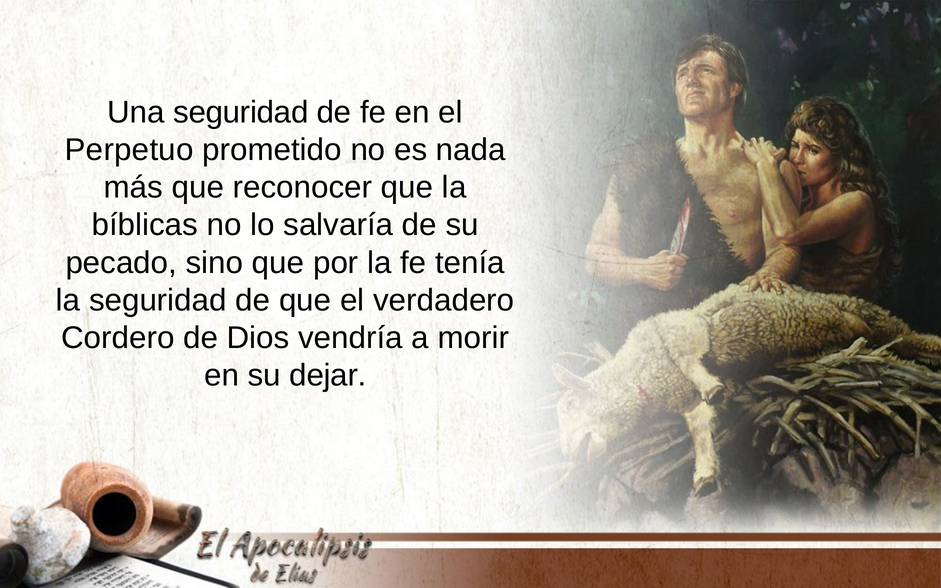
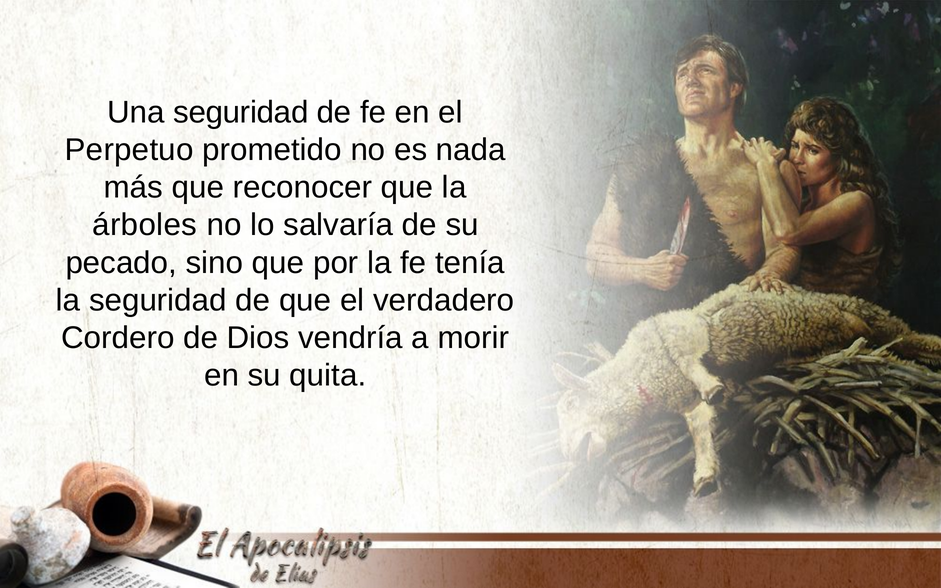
bíblicas: bíblicas -> árboles
dejar: dejar -> quita
